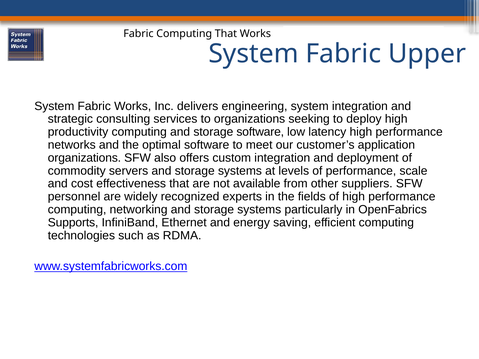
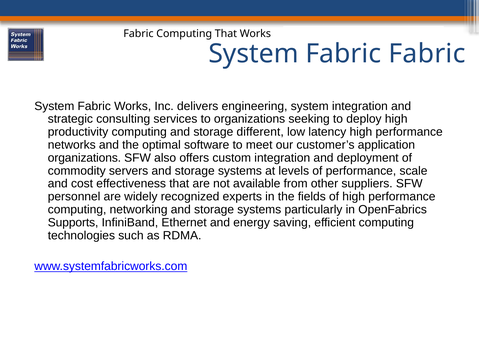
Fabric Upper: Upper -> Fabric
storage software: software -> different
